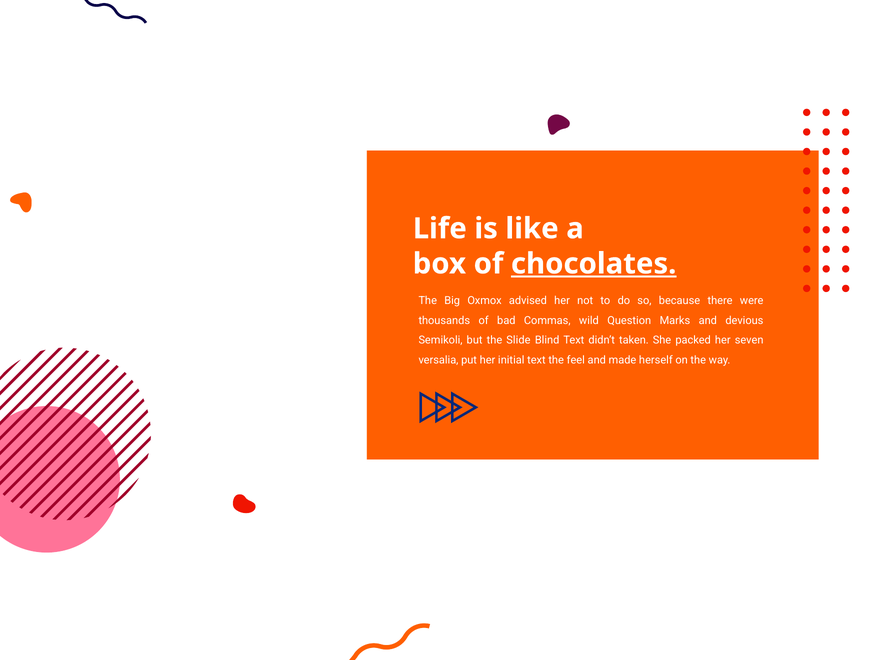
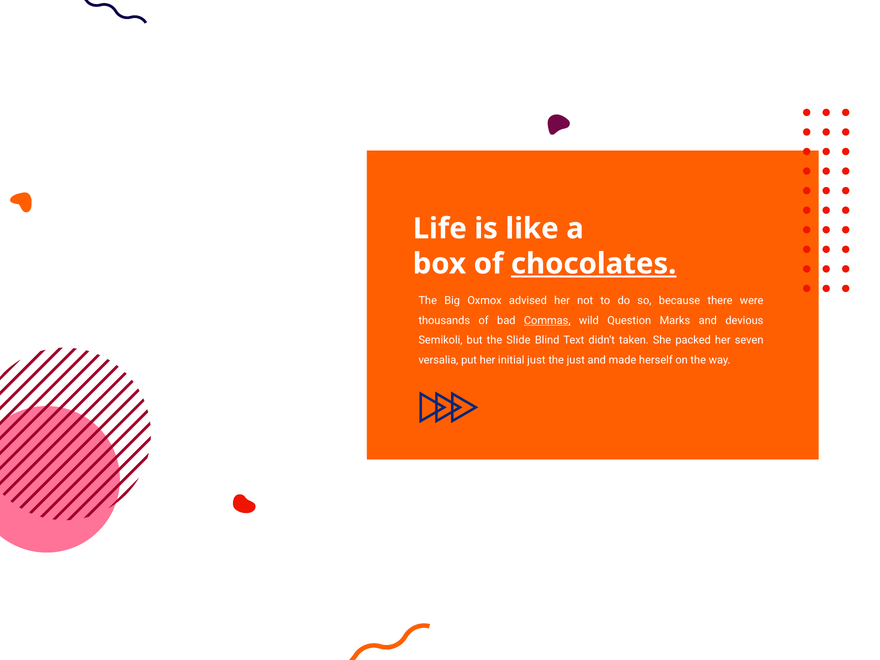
Commas underline: none -> present
initial text: text -> just
the feel: feel -> just
